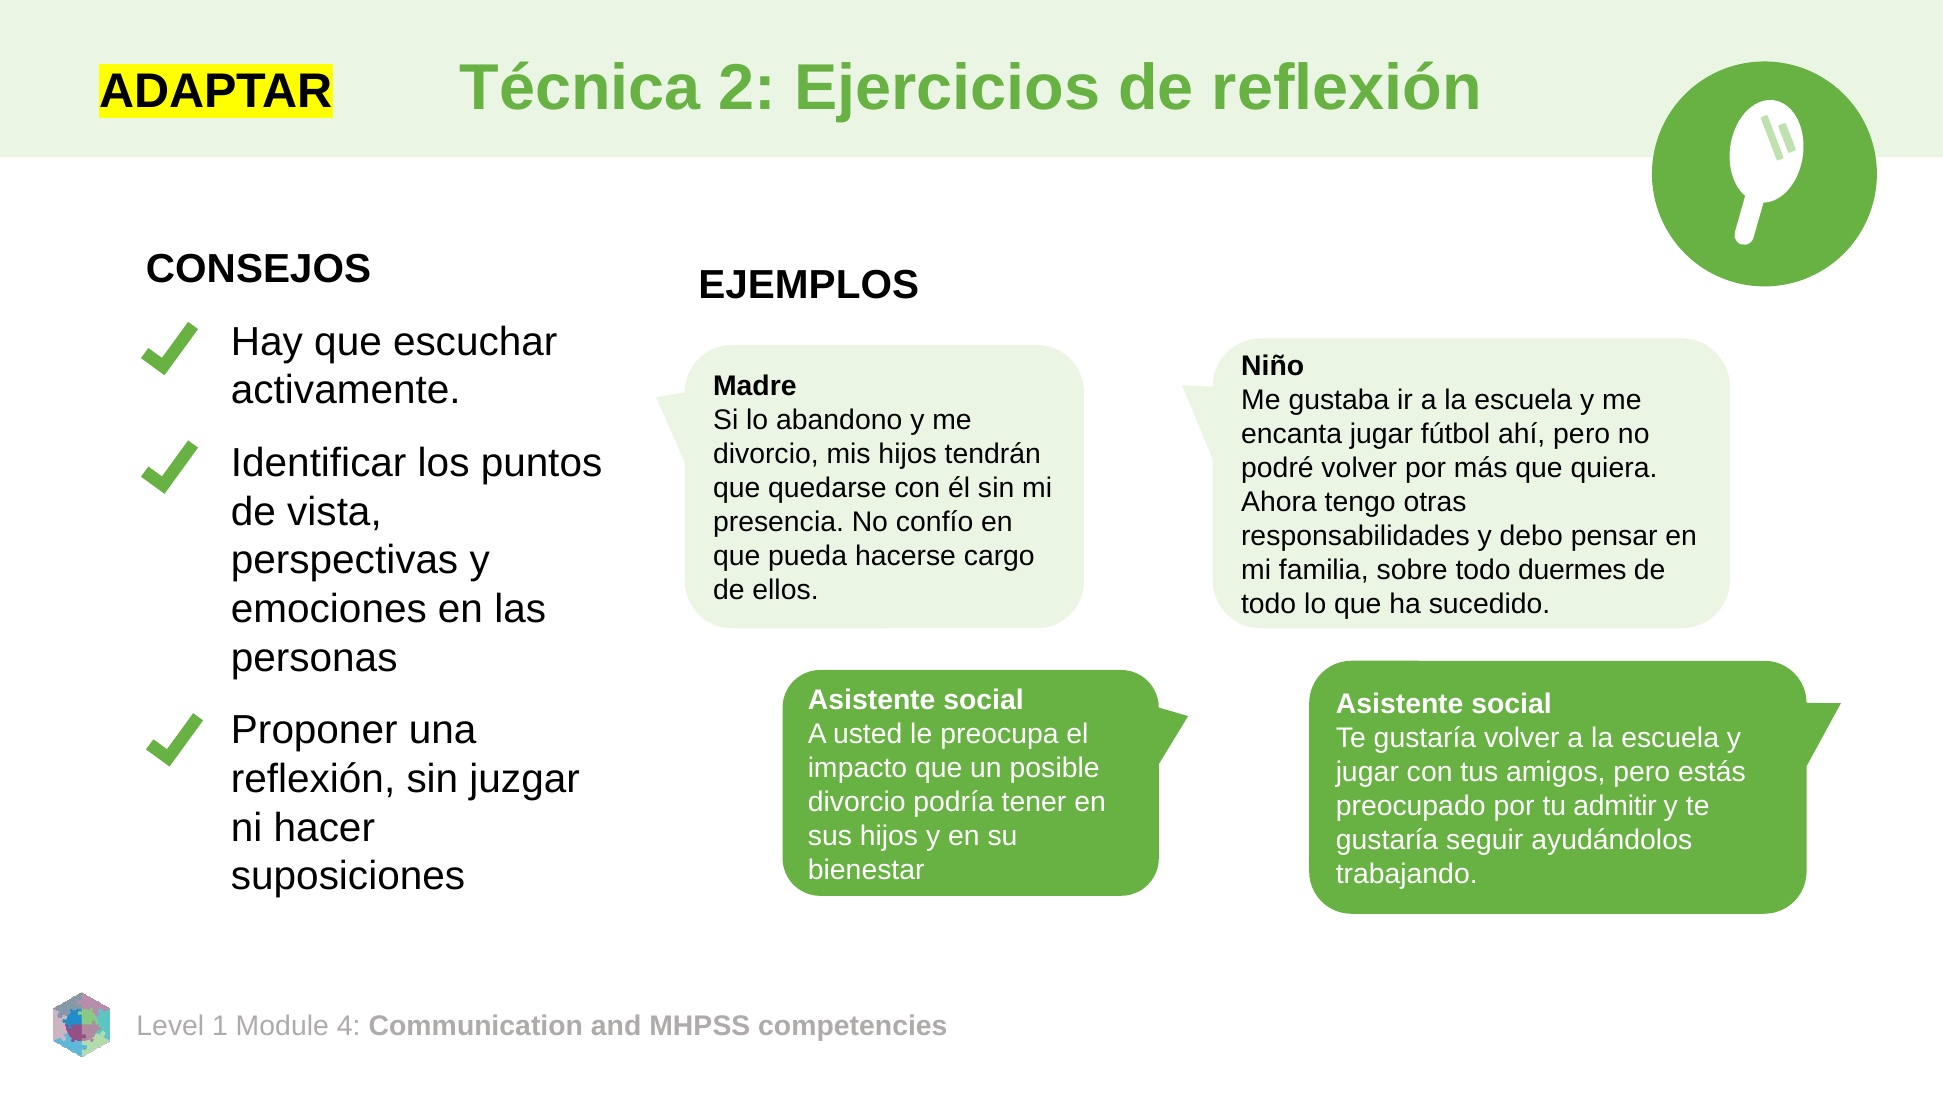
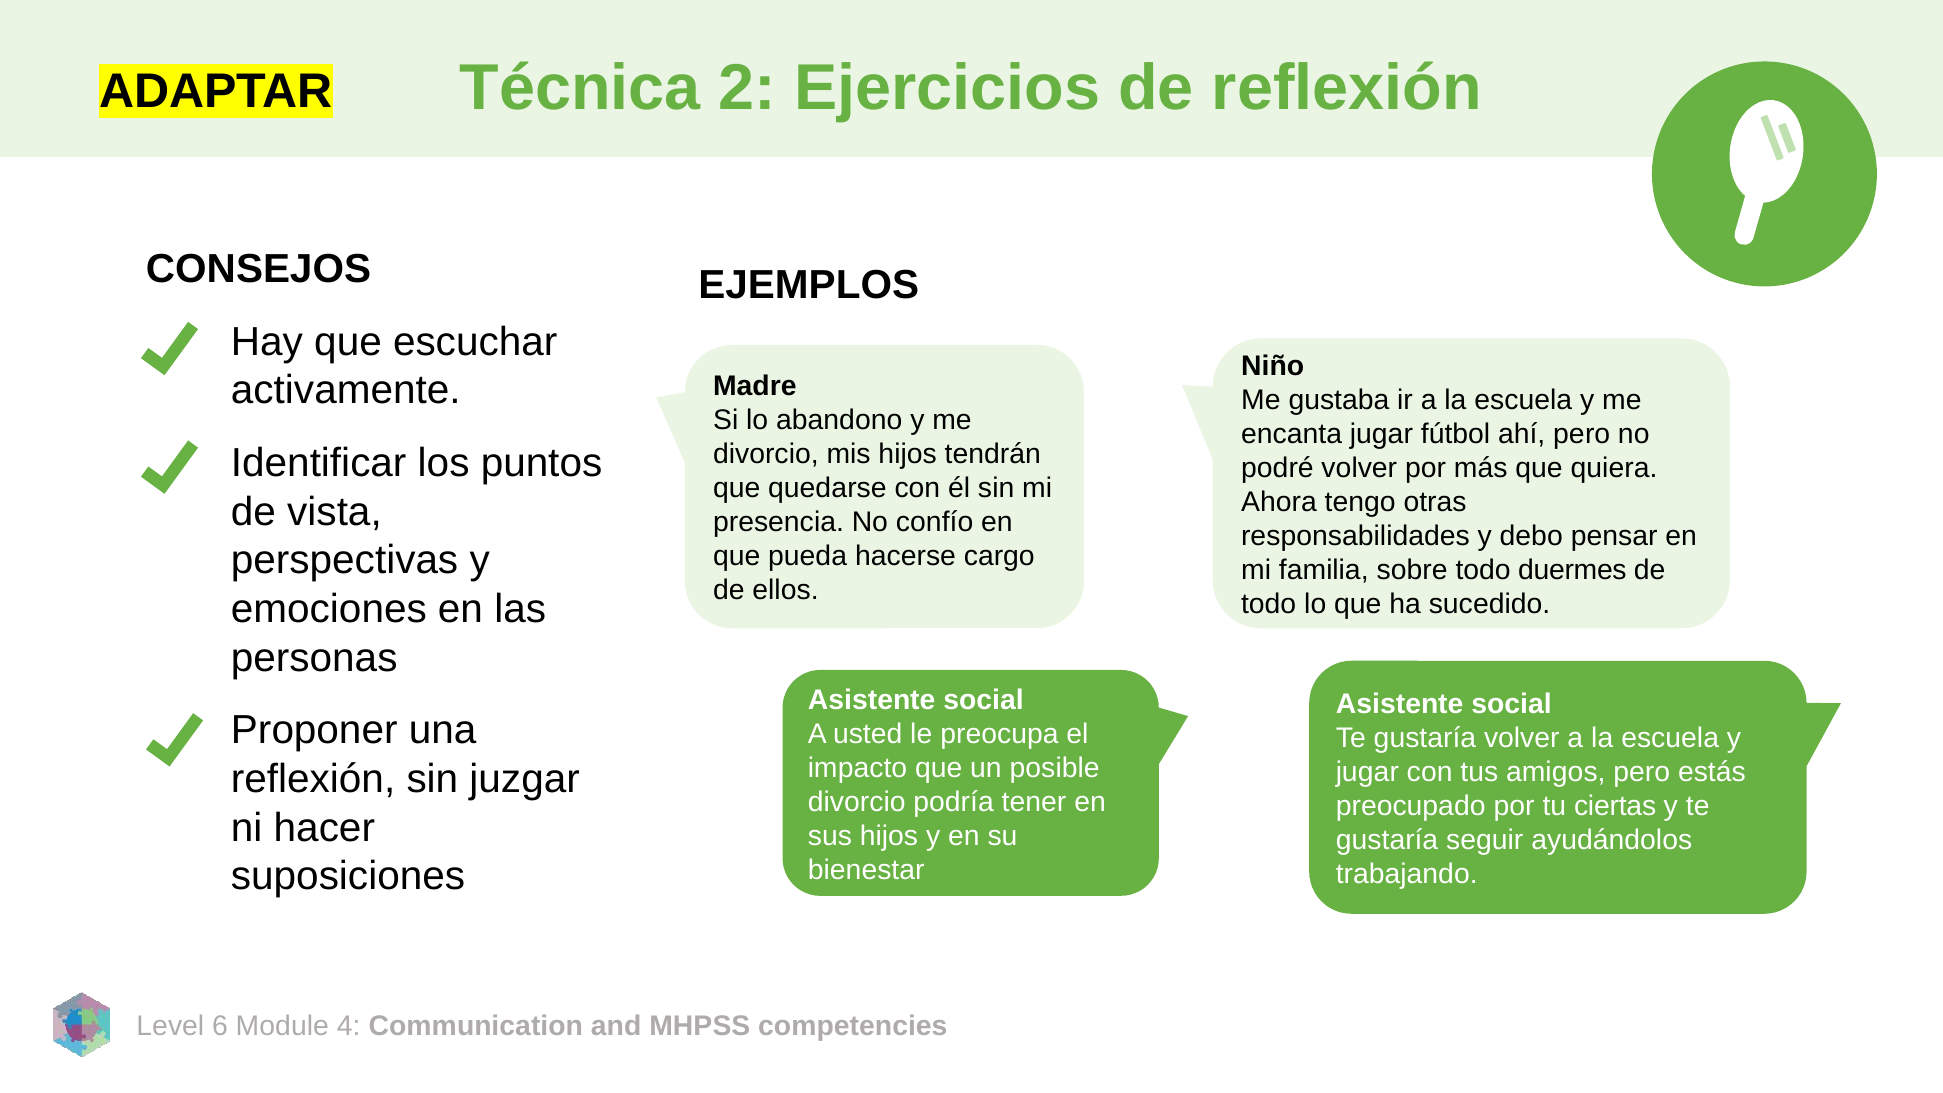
admitir: admitir -> ciertas
1: 1 -> 6
